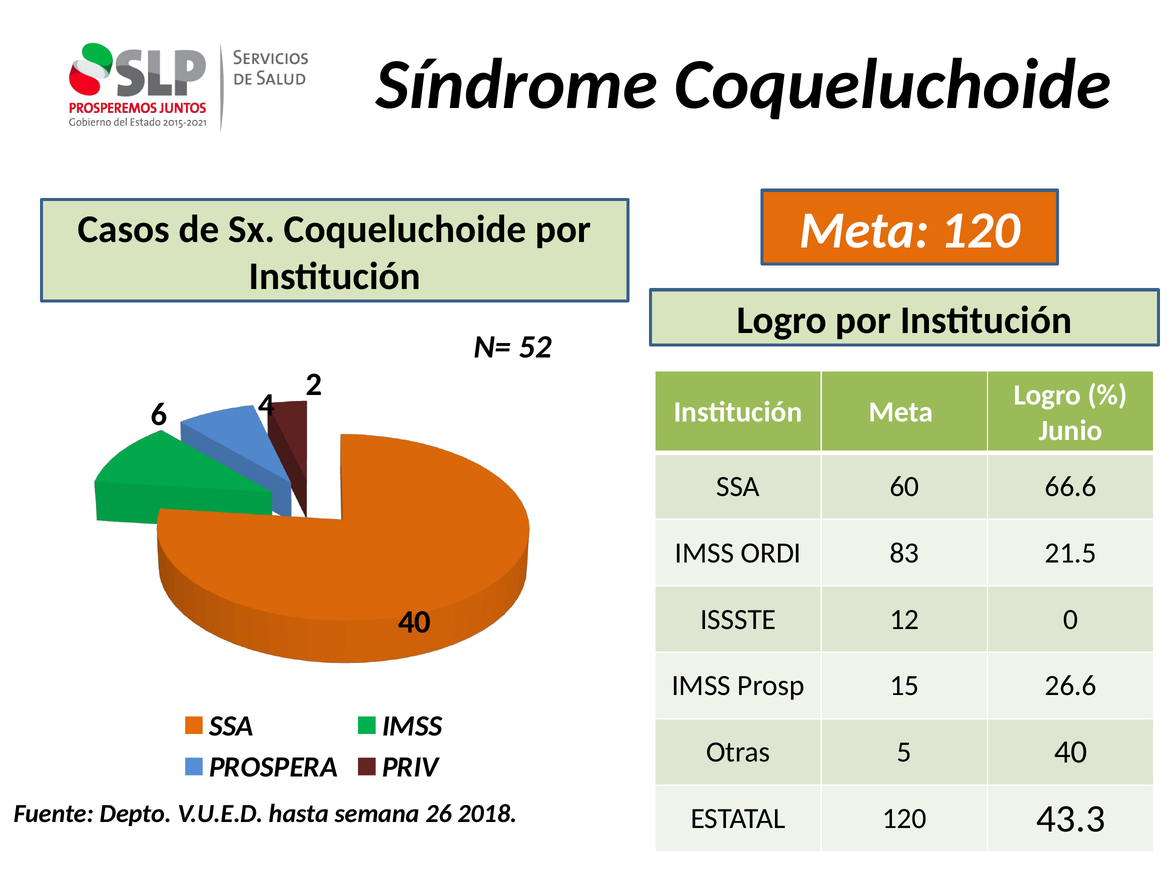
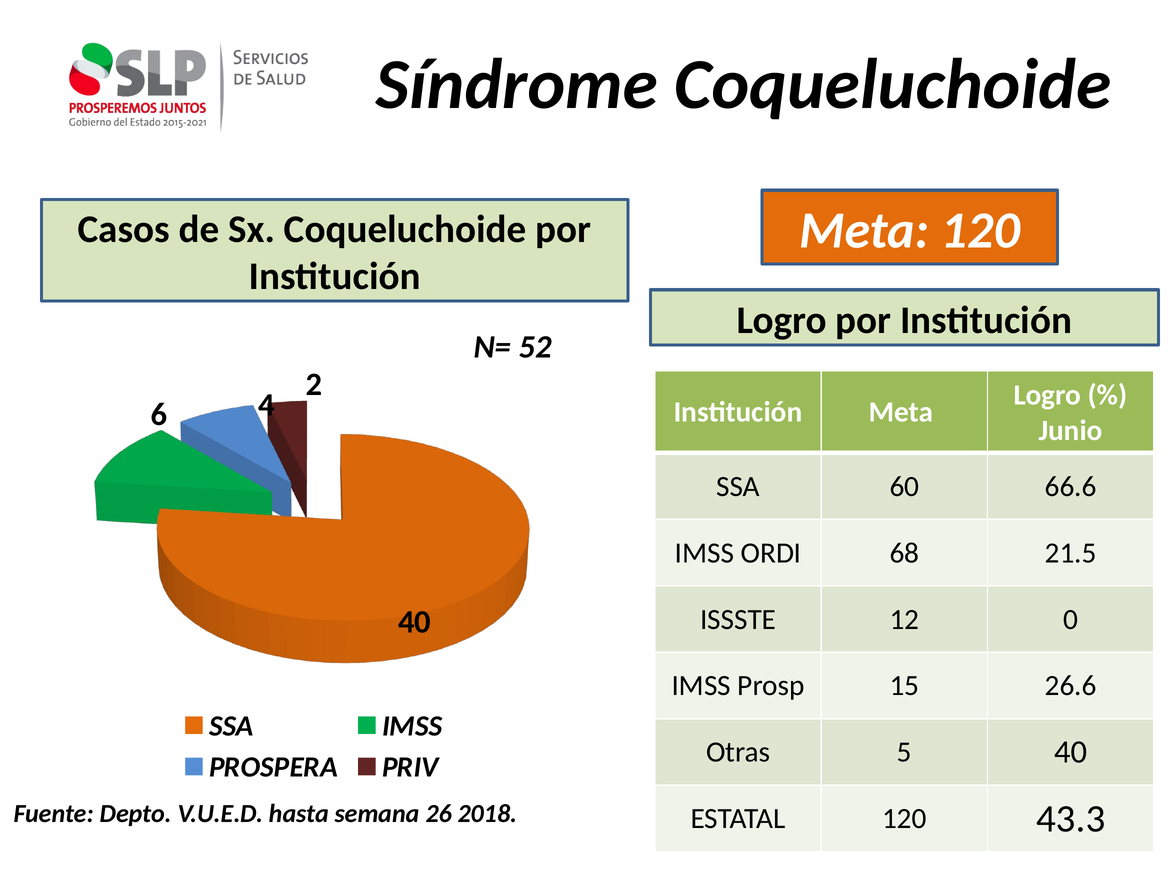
83: 83 -> 68
